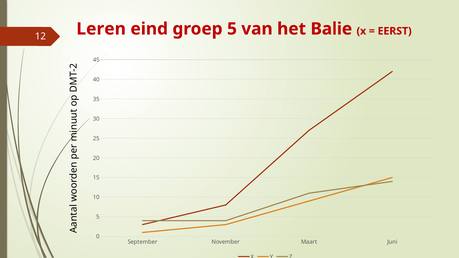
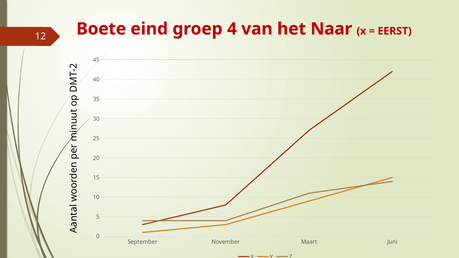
Leren: Leren -> Boete
groep 5: 5 -> 4
Balie: Balie -> Naar
